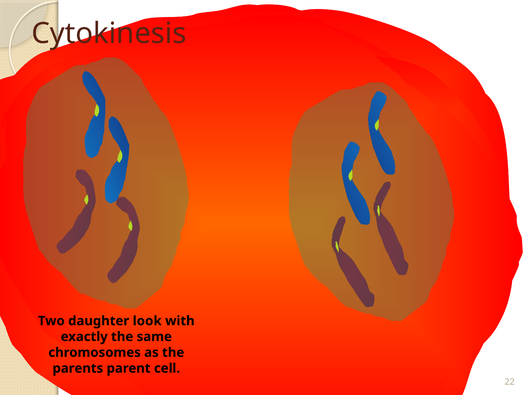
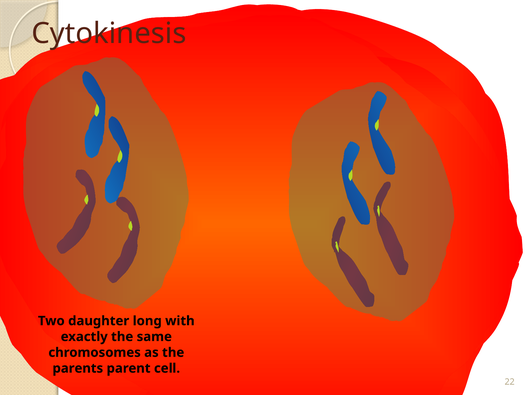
look: look -> long
